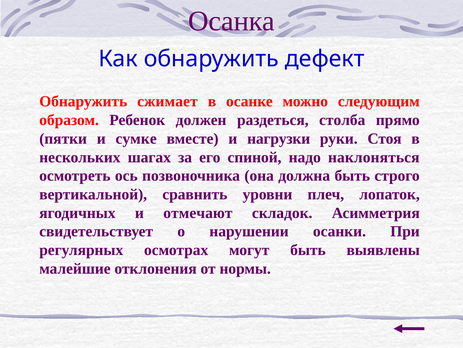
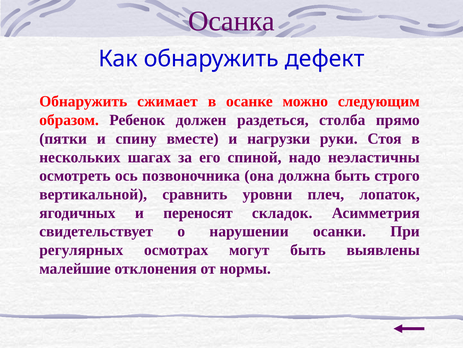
сумке: сумке -> спину
наклоняться: наклоняться -> неэластичны
отмечают: отмечают -> переносят
